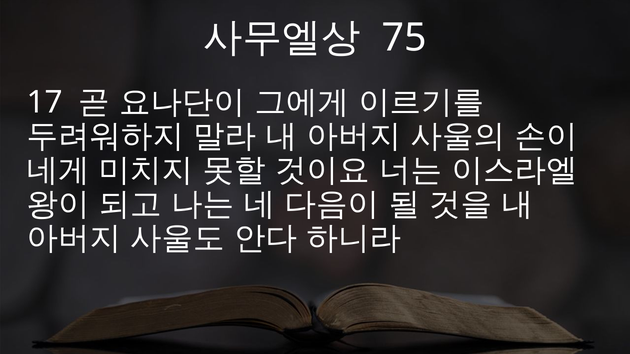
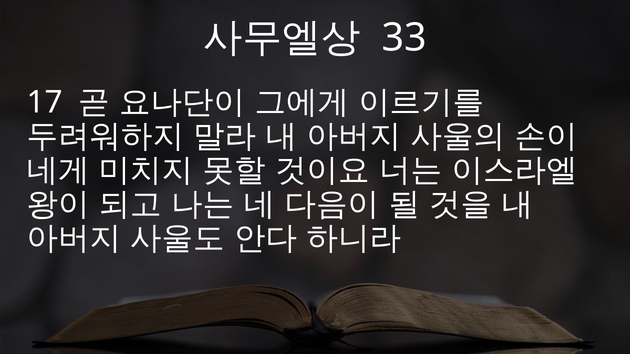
75: 75 -> 33
